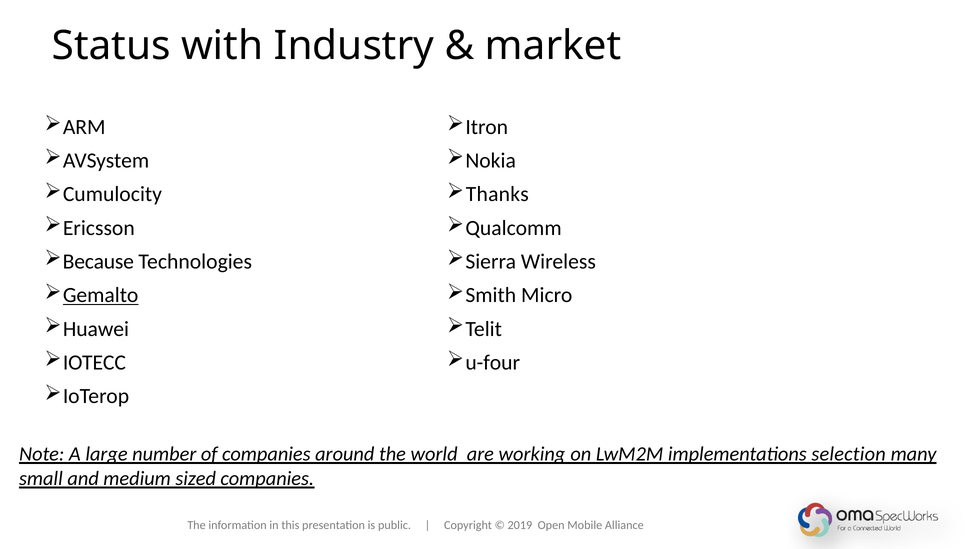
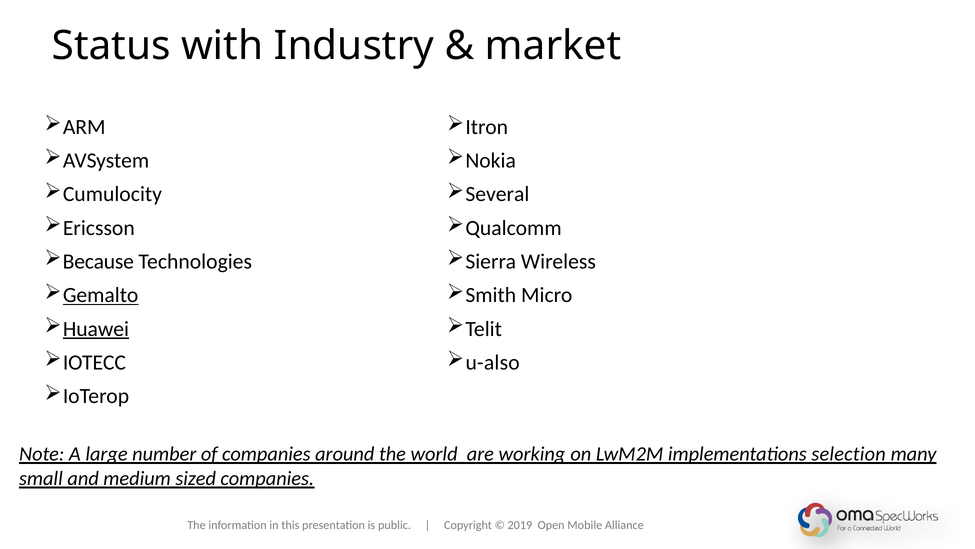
Thanks: Thanks -> Several
Huawei underline: none -> present
u-four: u-four -> u-also
